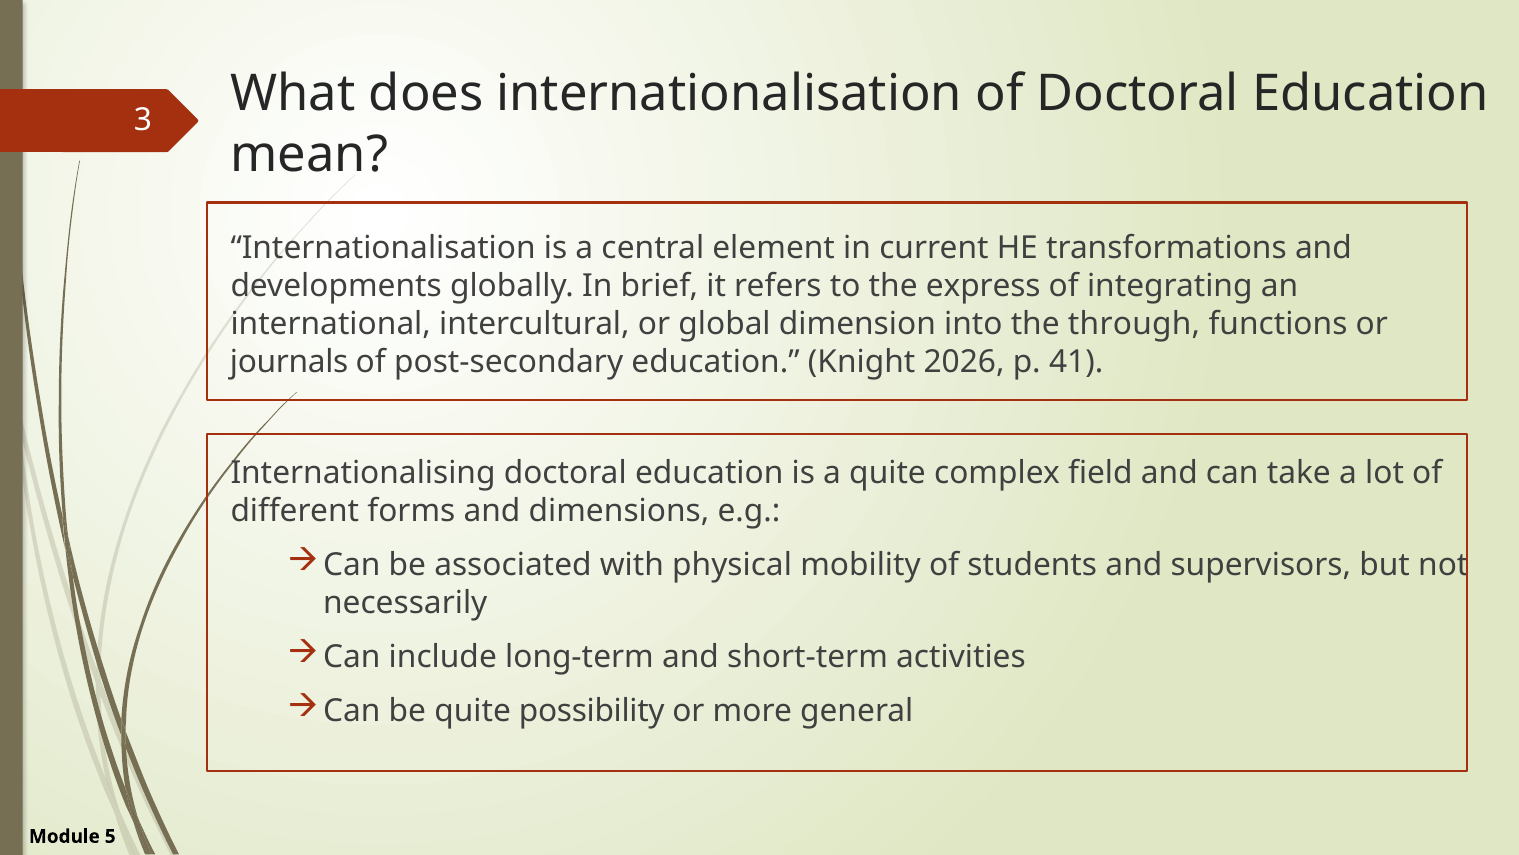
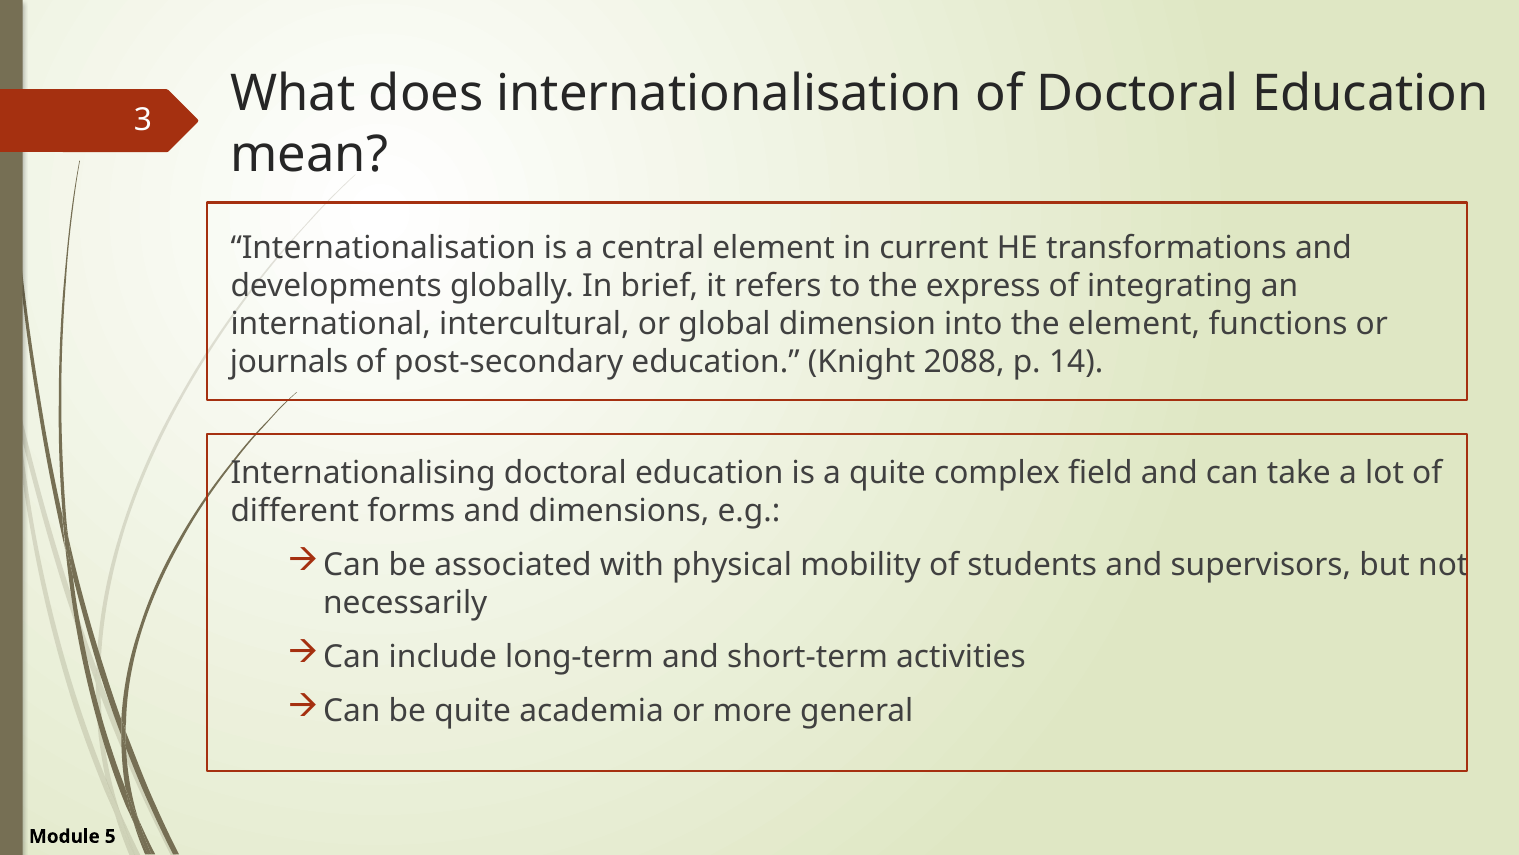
the through: through -> element
2026: 2026 -> 2088
41: 41 -> 14
possibility: possibility -> academia
